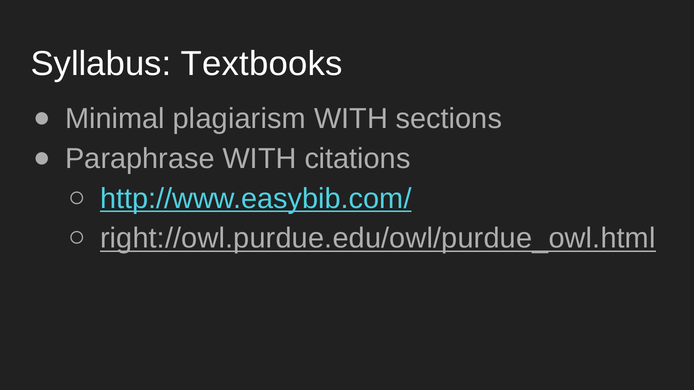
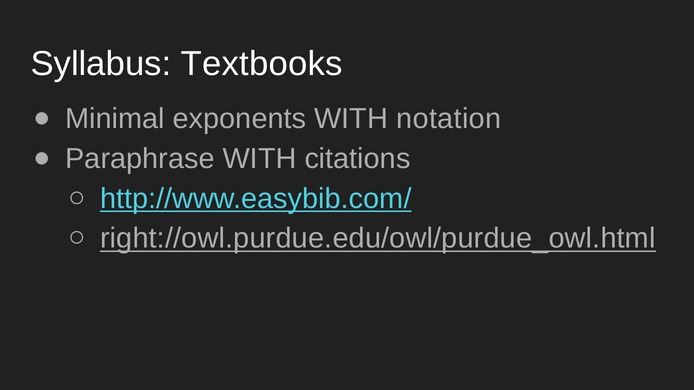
plagiarism: plagiarism -> exponents
sections: sections -> notation
